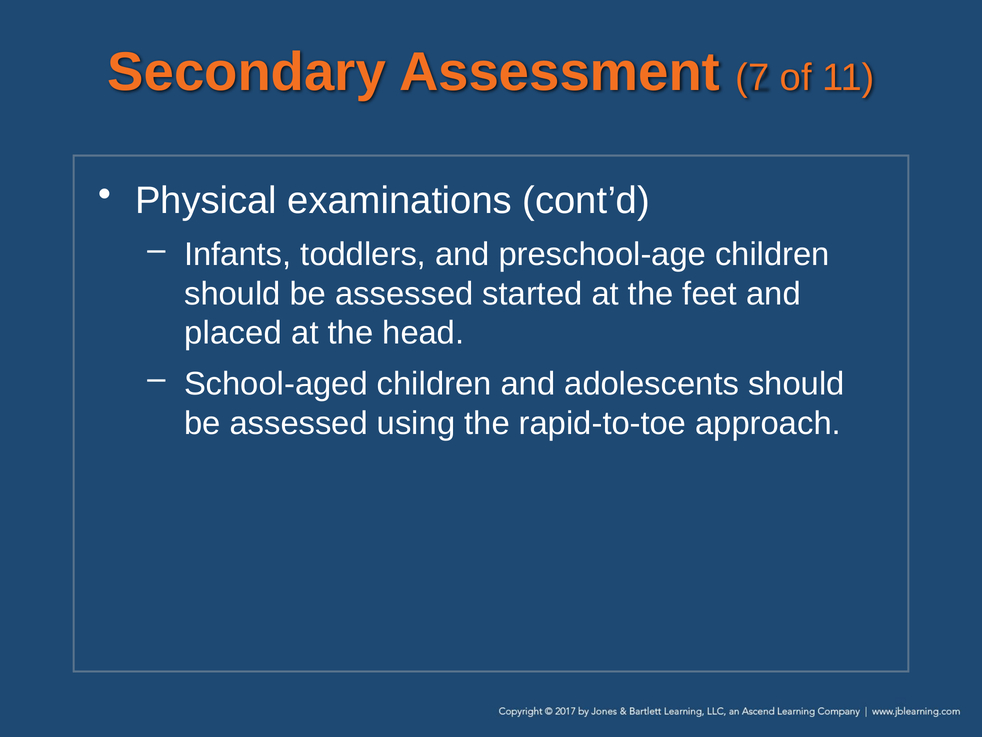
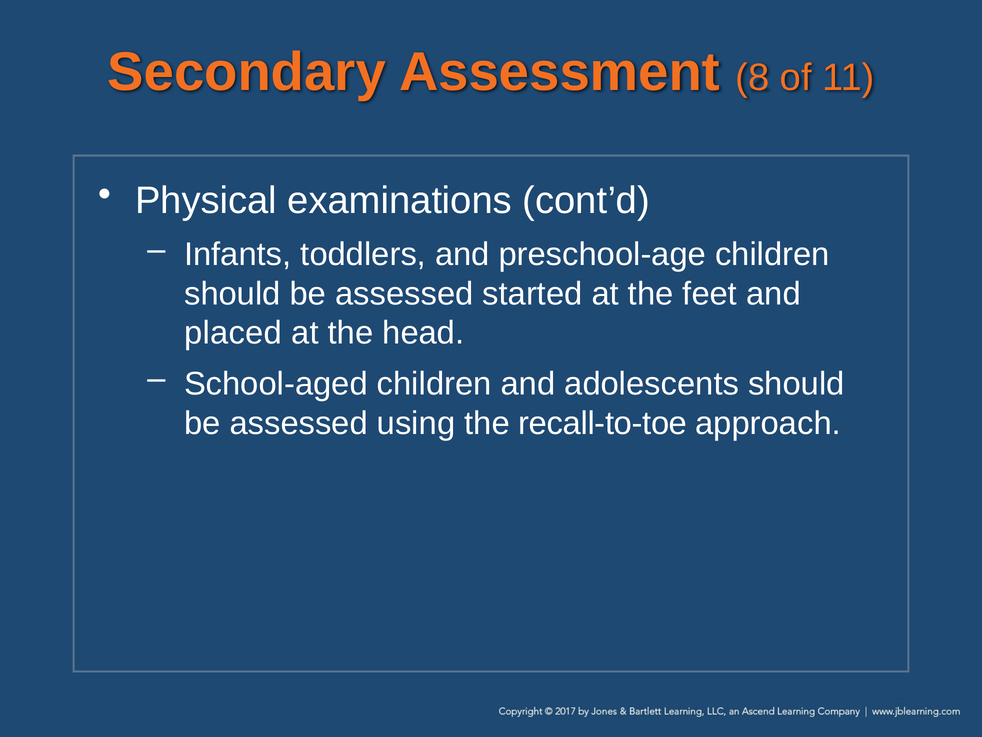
7: 7 -> 8
rapid-to-toe: rapid-to-toe -> recall-to-toe
